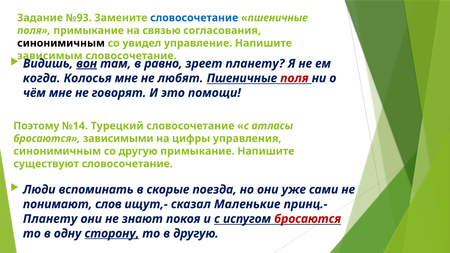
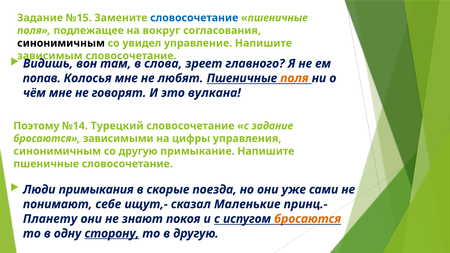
№93: №93 -> №15
поля примыкание: примыкание -> подлежащее
связью: связью -> вокруг
вон underline: present -> none
равно: равно -> слова
зреет планету: планету -> главного
когда: когда -> попав
поля at (294, 78) colour: red -> orange
помощи: помощи -> вулкана
с атласы: атласы -> задание
существуют at (46, 164): существуют -> пшеничные
вспоминать: вспоминать -> примыкания
слов: слов -> себе
бросаются at (308, 219) colour: red -> orange
